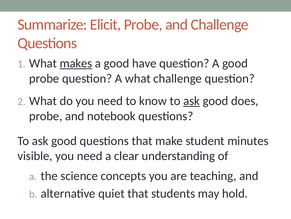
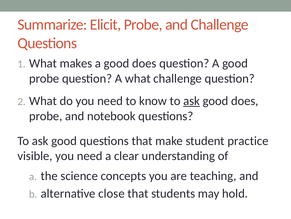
makes underline: present -> none
a good have: have -> does
minutes: minutes -> practice
quiet: quiet -> close
